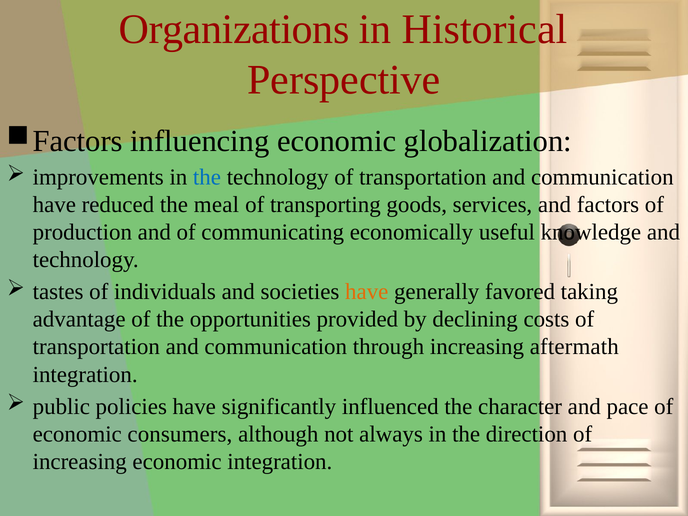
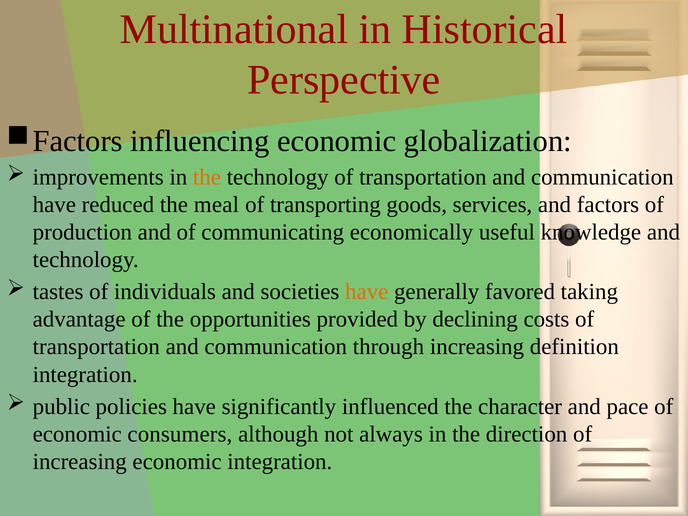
Organizations: Organizations -> Multinational
the at (207, 177) colour: blue -> orange
aftermath: aftermath -> definition
